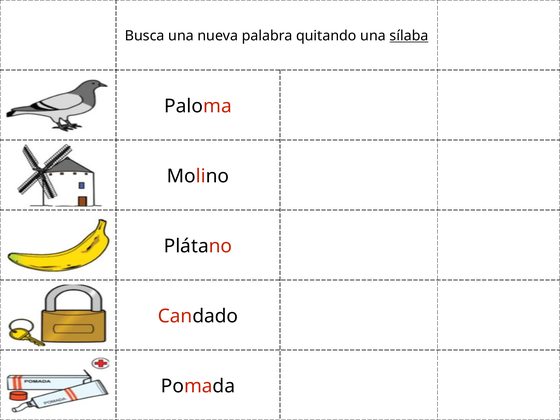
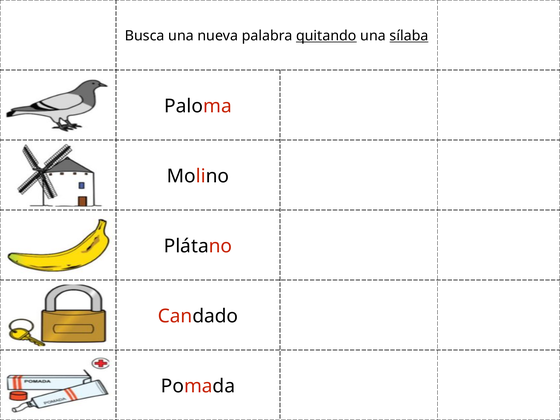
quitando underline: none -> present
